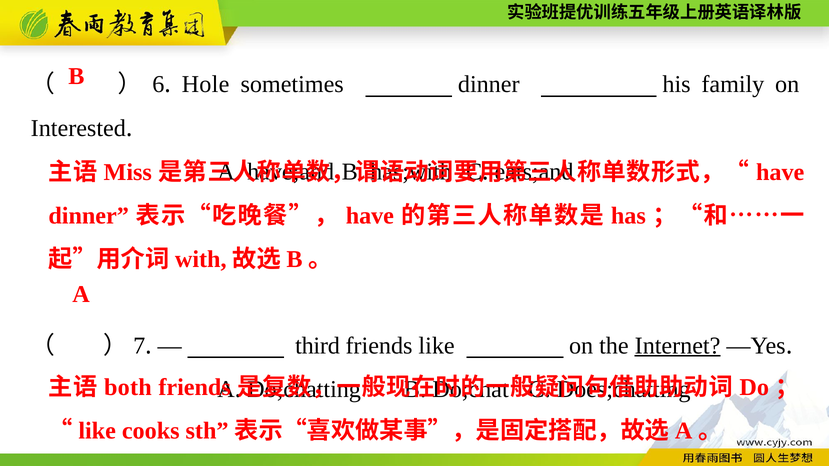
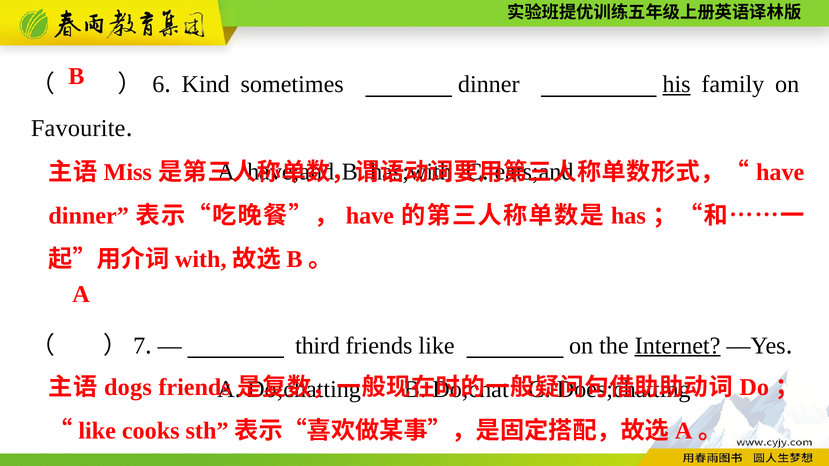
Hole: Hole -> Kind
his underline: none -> present
Interested: Interested -> Favourite
both: both -> dogs
